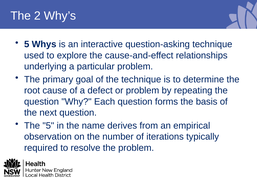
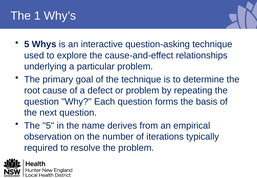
2: 2 -> 1
